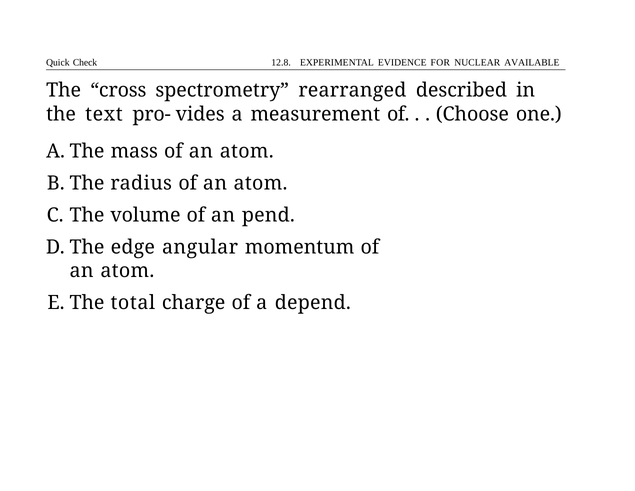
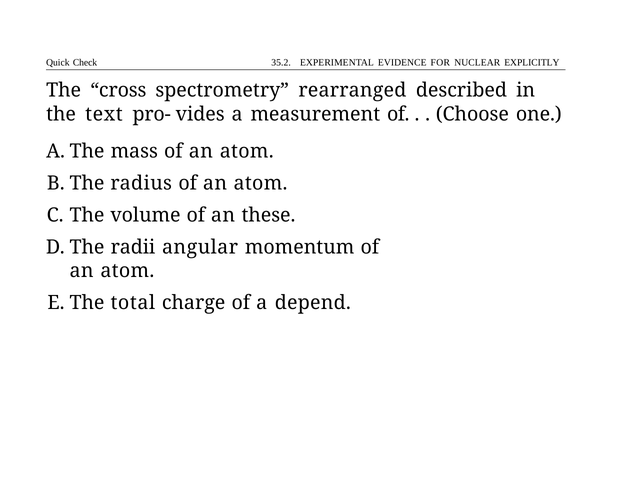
12.8: 12.8 -> 35.2
AVAILABLE: AVAILABLE -> EXPLICITLY
pend: pend -> these
edge: edge -> radii
